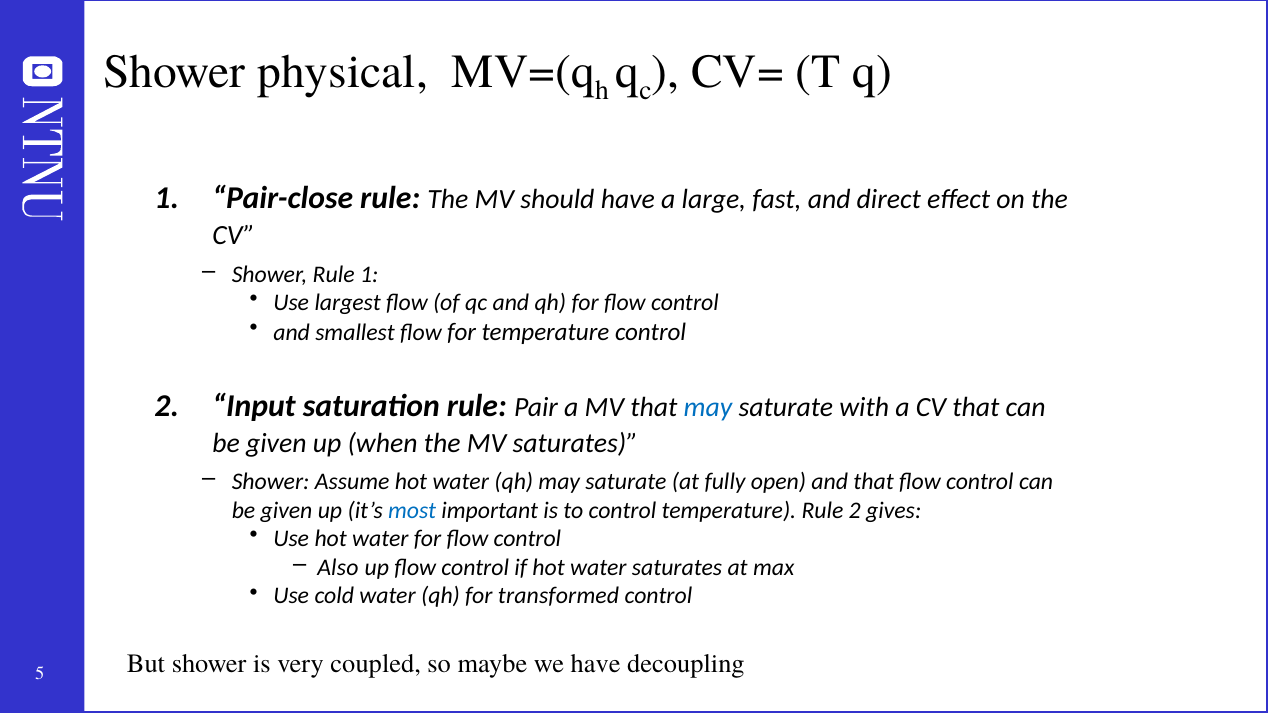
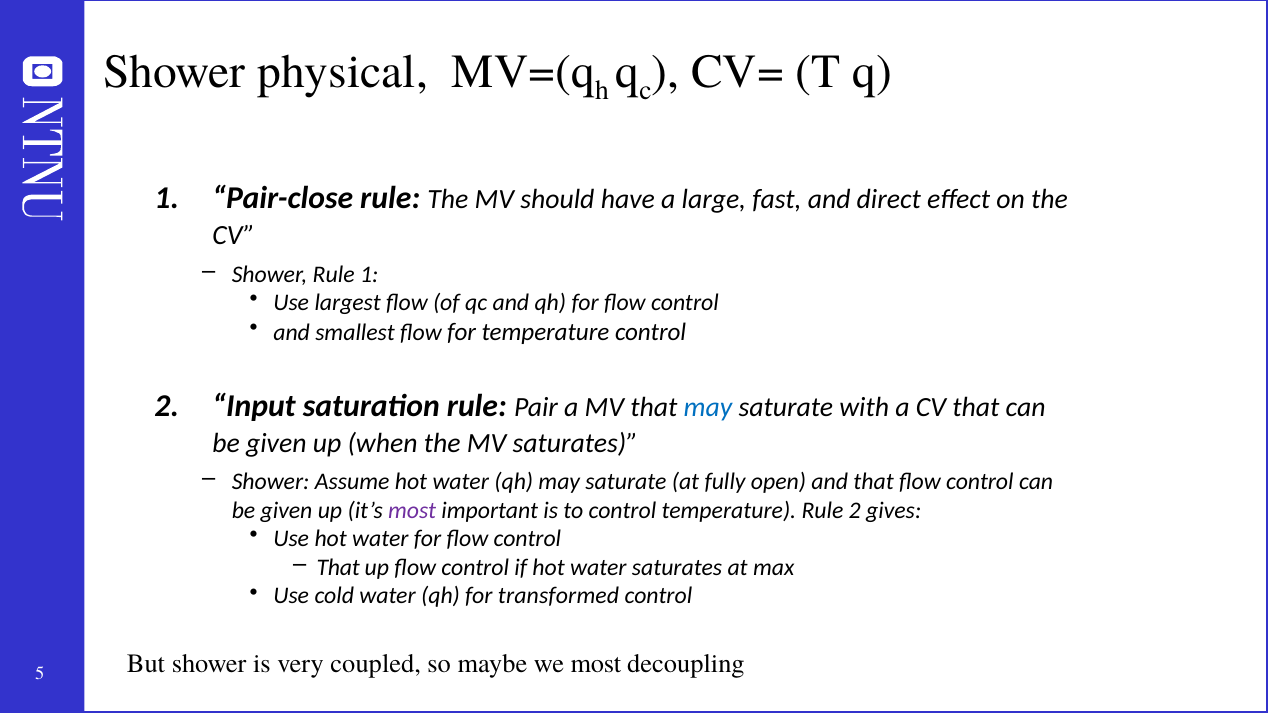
most at (412, 511) colour: blue -> purple
Also at (338, 568): Also -> That
we have: have -> most
